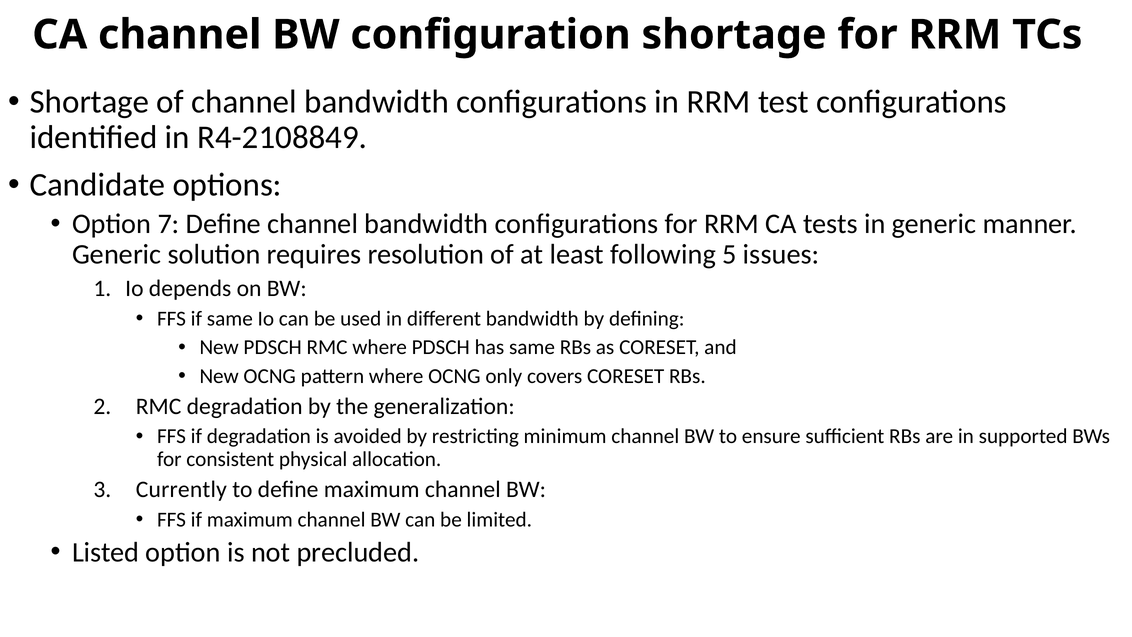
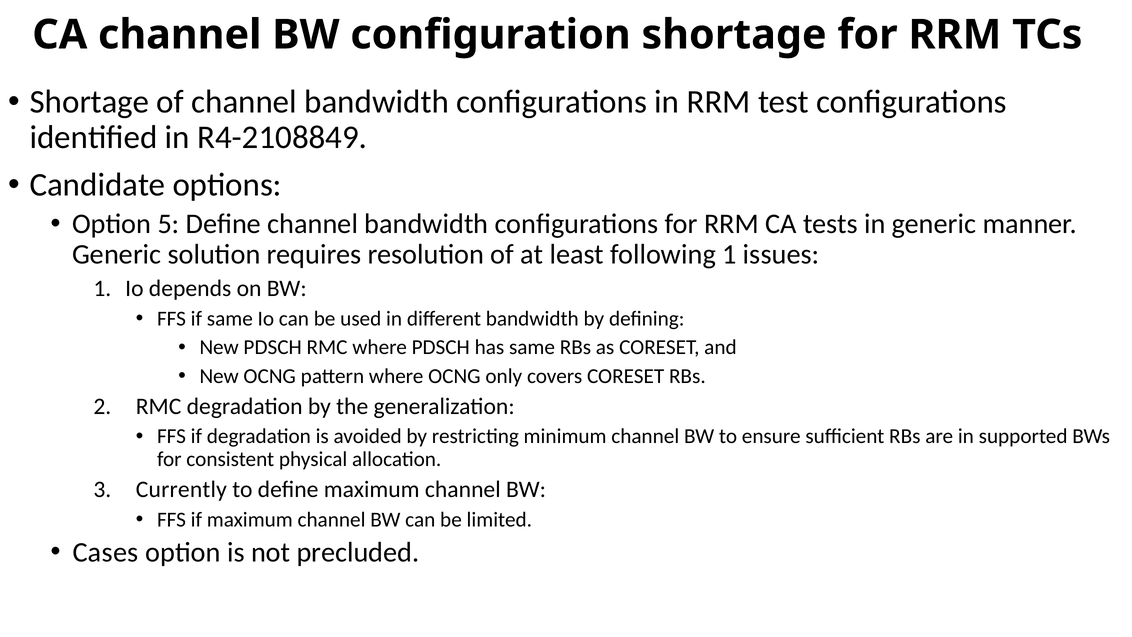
7: 7 -> 5
following 5: 5 -> 1
Listed: Listed -> Cases
